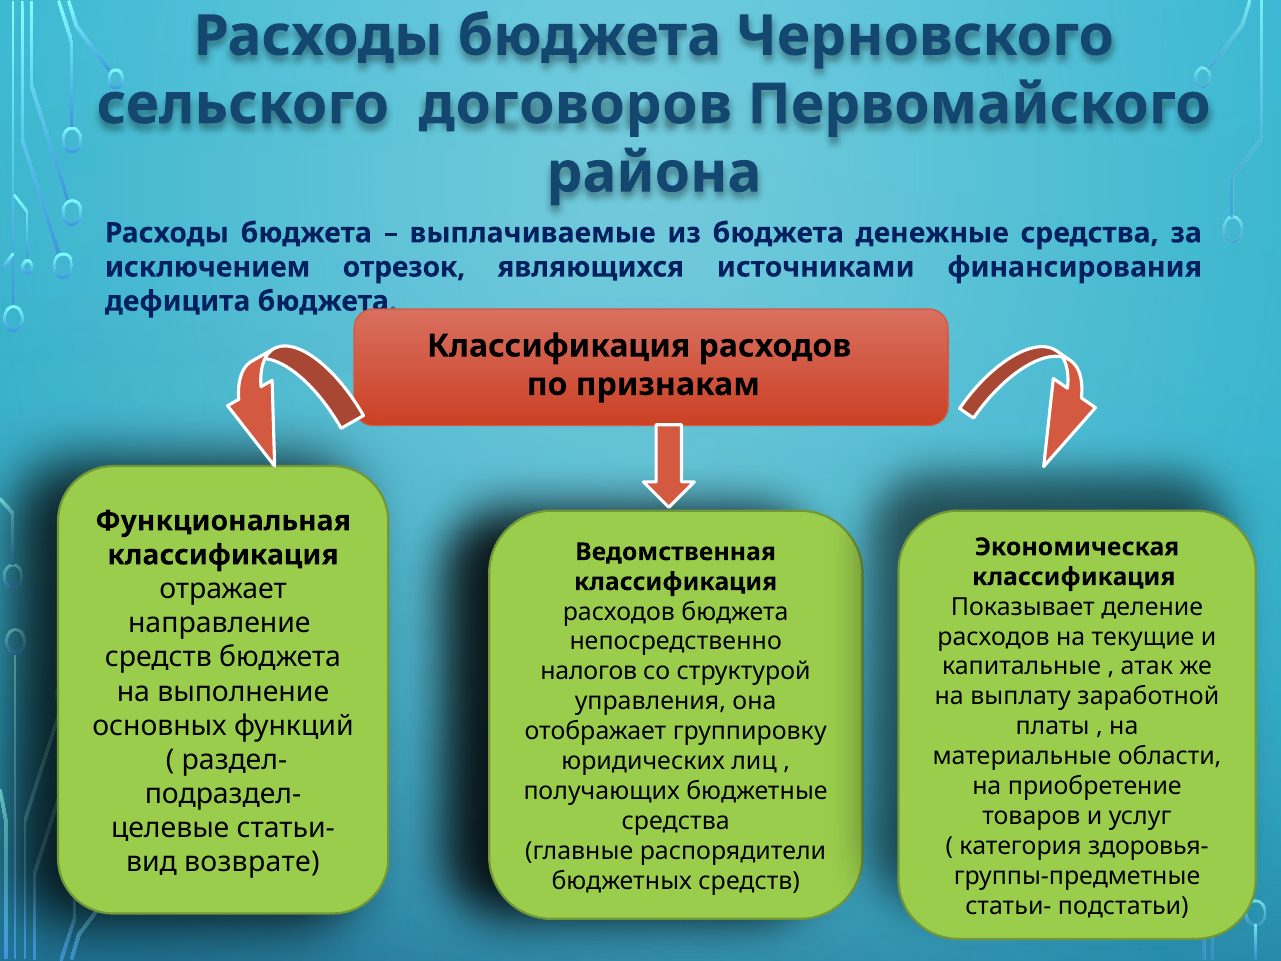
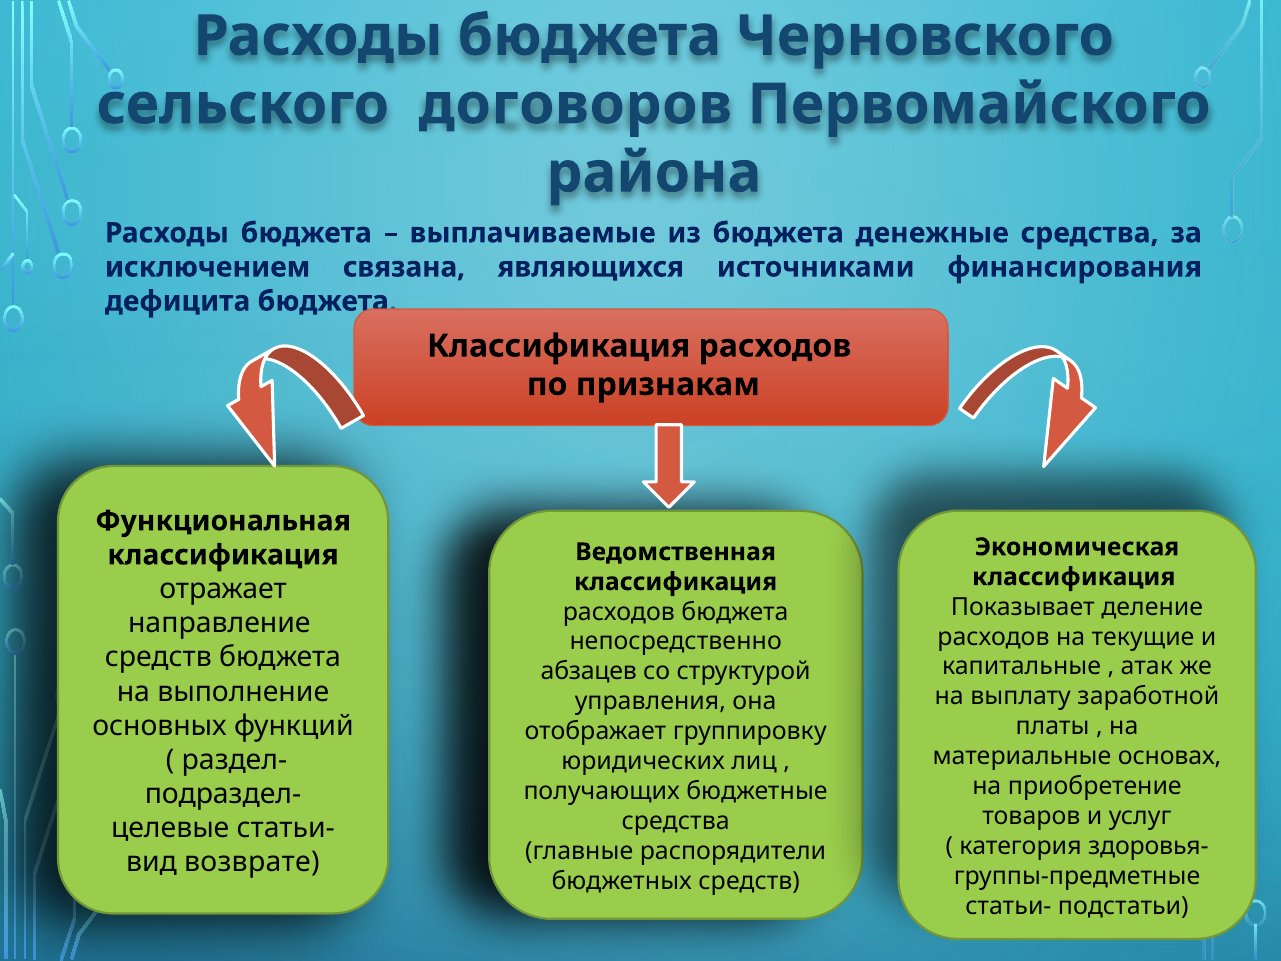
отрезок: отрезок -> связана
налогов: налогов -> абзацев
области: области -> основах
